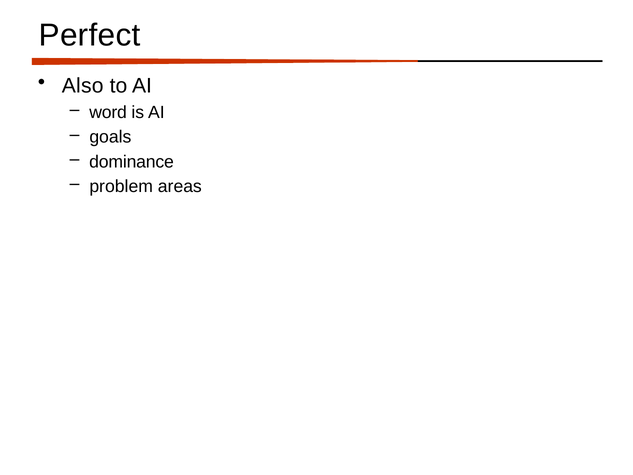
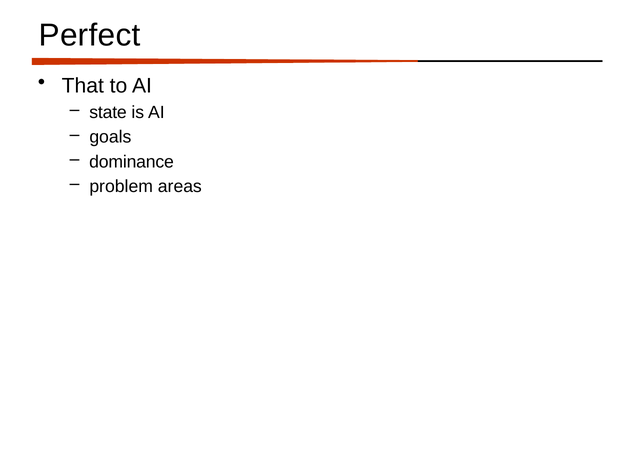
Also: Also -> That
word: word -> state
